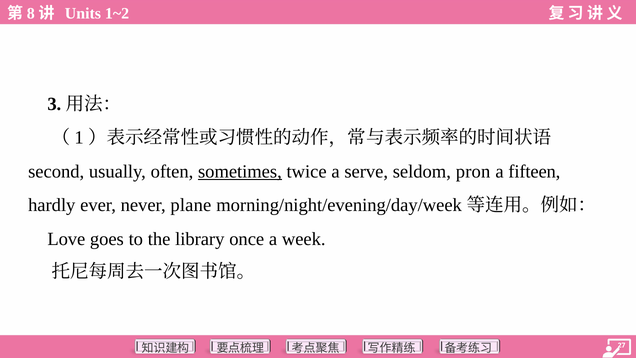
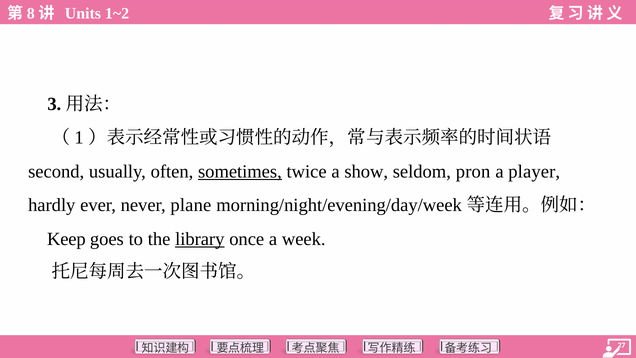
serve: serve -> show
fifteen: fifteen -> player
Love: Love -> Keep
library underline: none -> present
